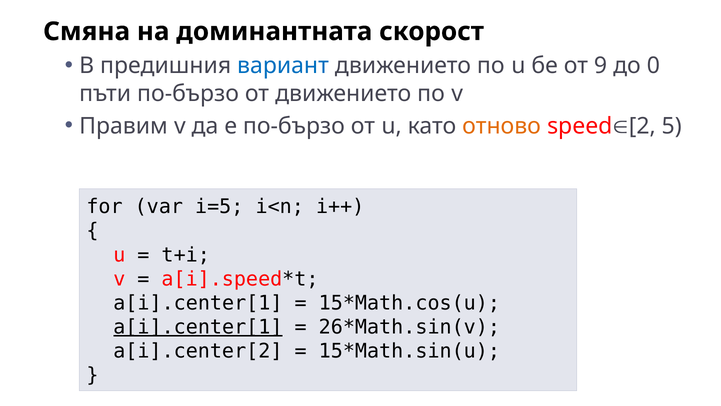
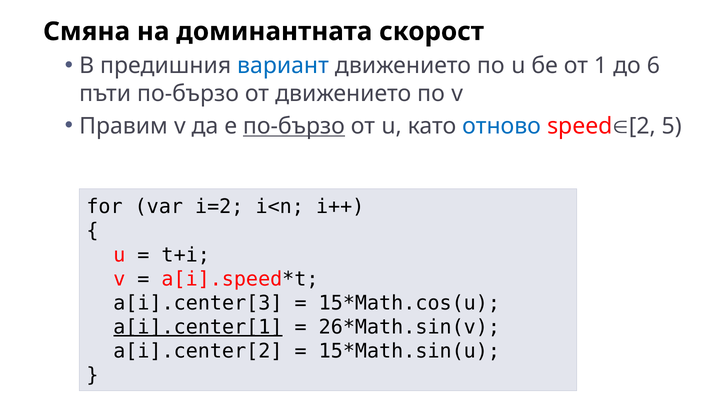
9: 9 -> 1
0: 0 -> 6
по-бързо at (294, 126) underline: none -> present
отново colour: orange -> blue
i=5: i=5 -> i=2
a[i].center[1 at (198, 303): a[i].center[1 -> a[i].center[3
